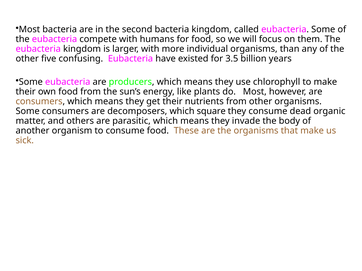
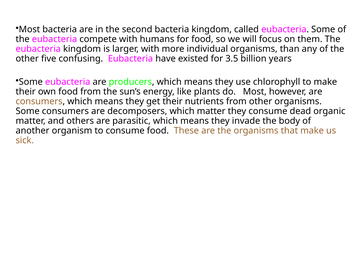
which square: square -> matter
